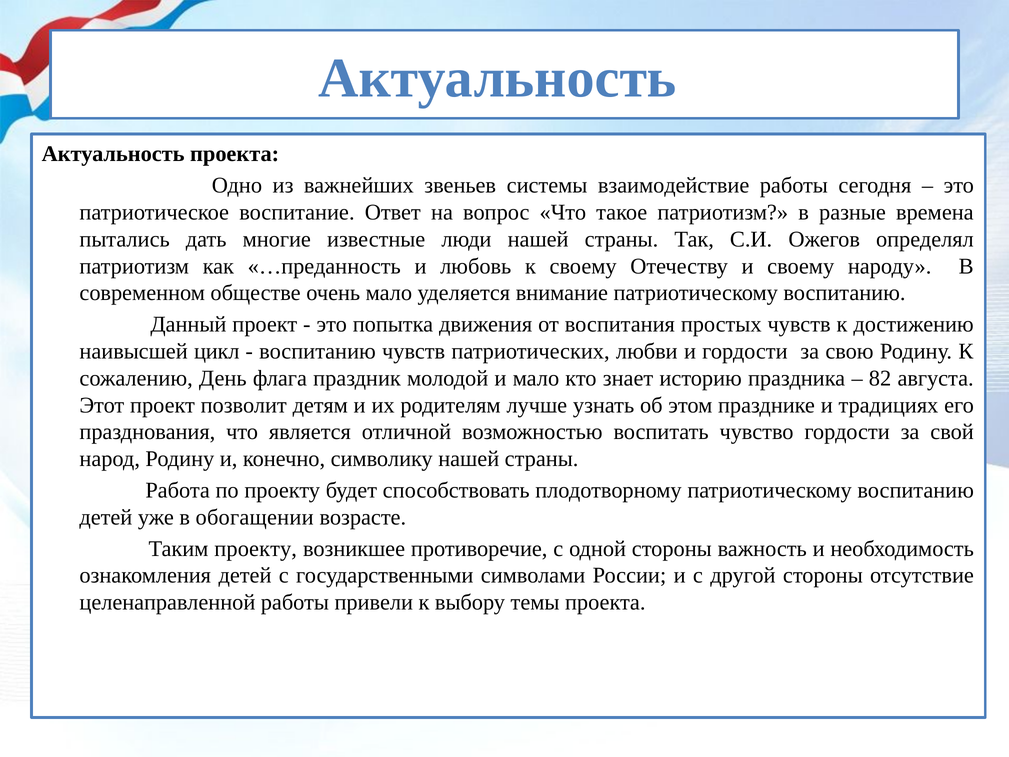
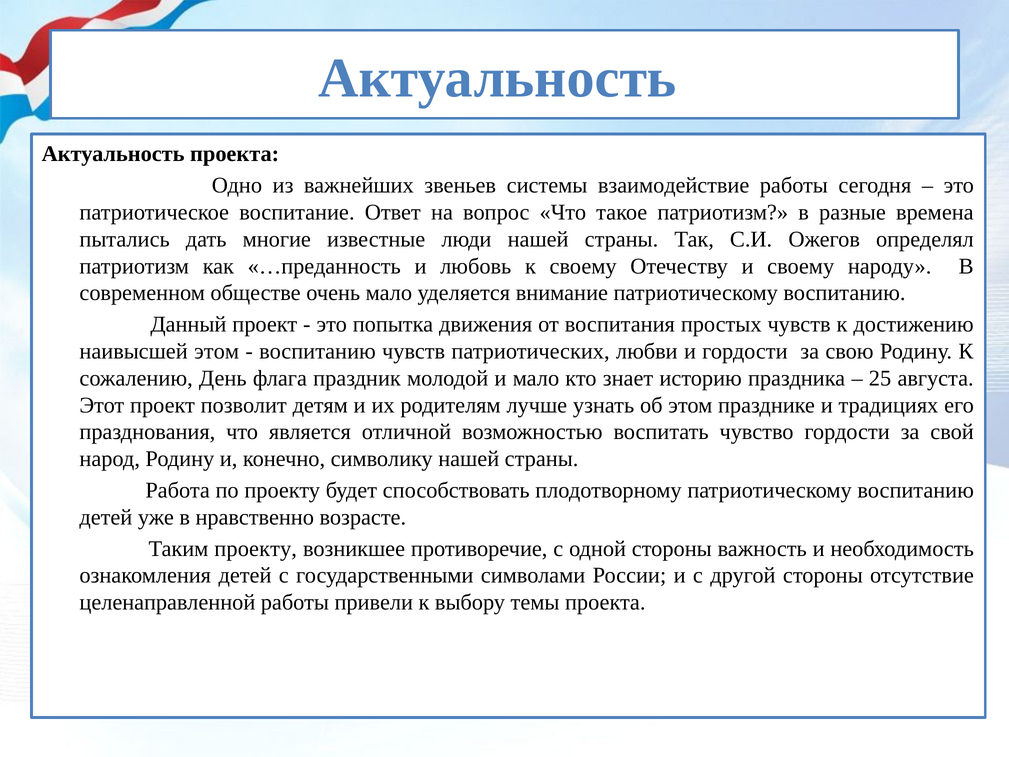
наивысшей цикл: цикл -> этом
82: 82 -> 25
обогащении: обогащении -> нравственно
